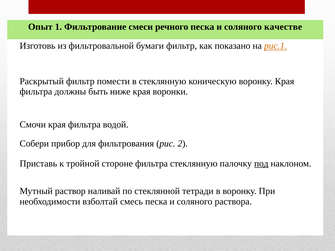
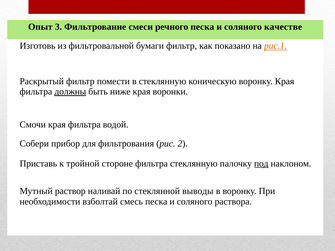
1: 1 -> 3
должны underline: none -> present
тетради: тетради -> выводы
